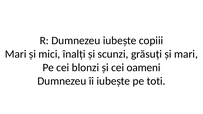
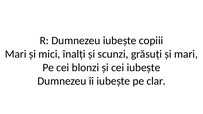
cei oameni: oameni -> iubește
toti: toti -> clar
